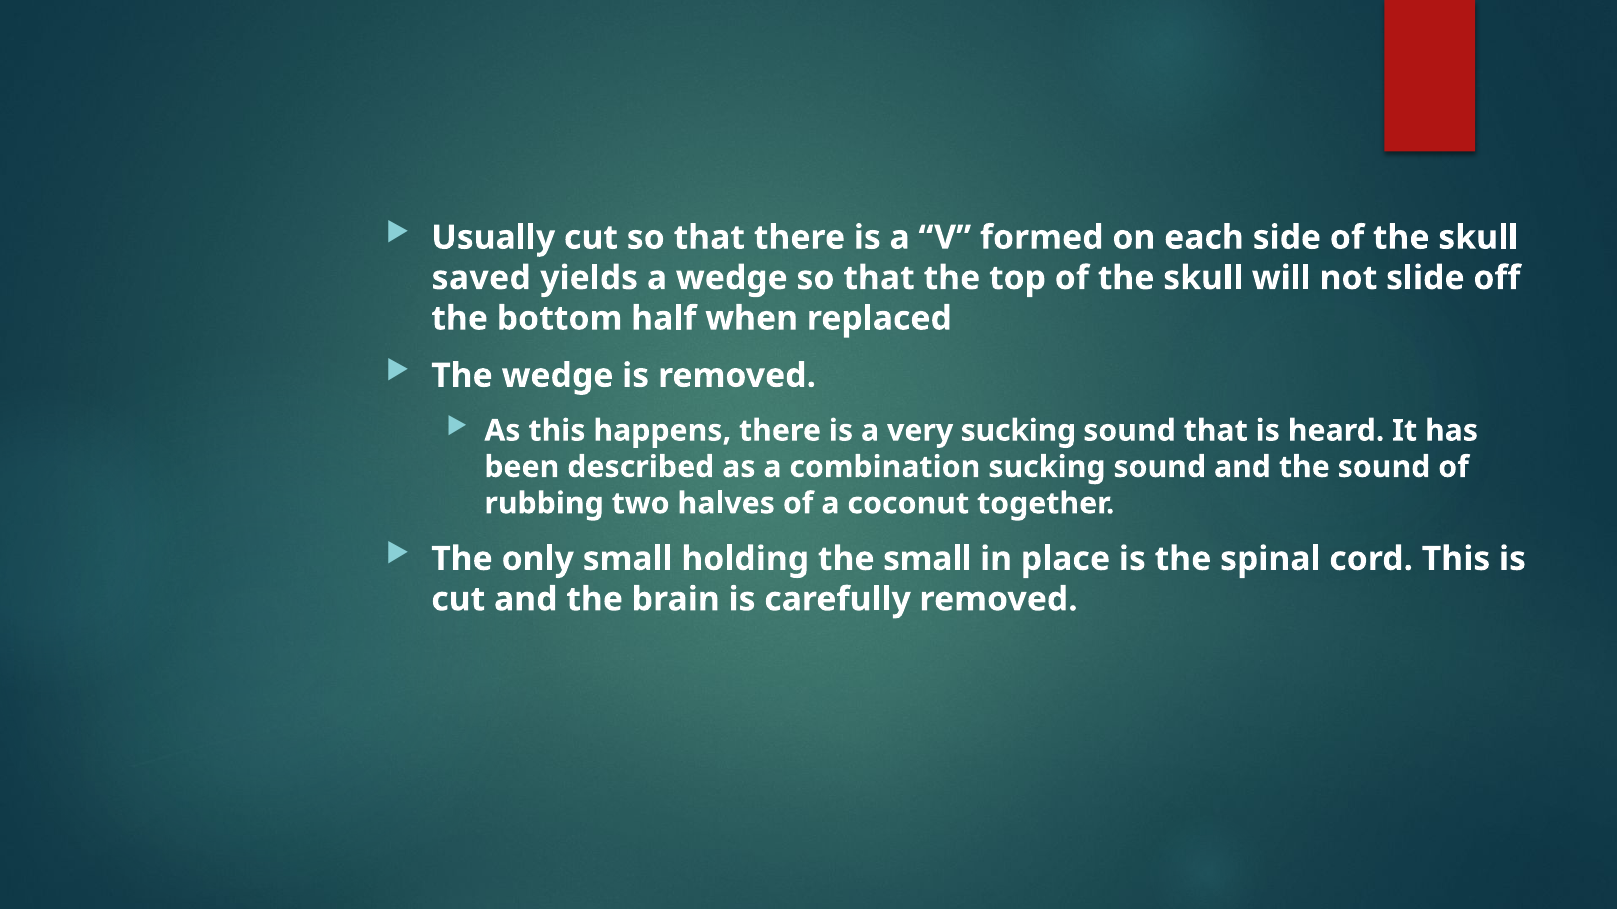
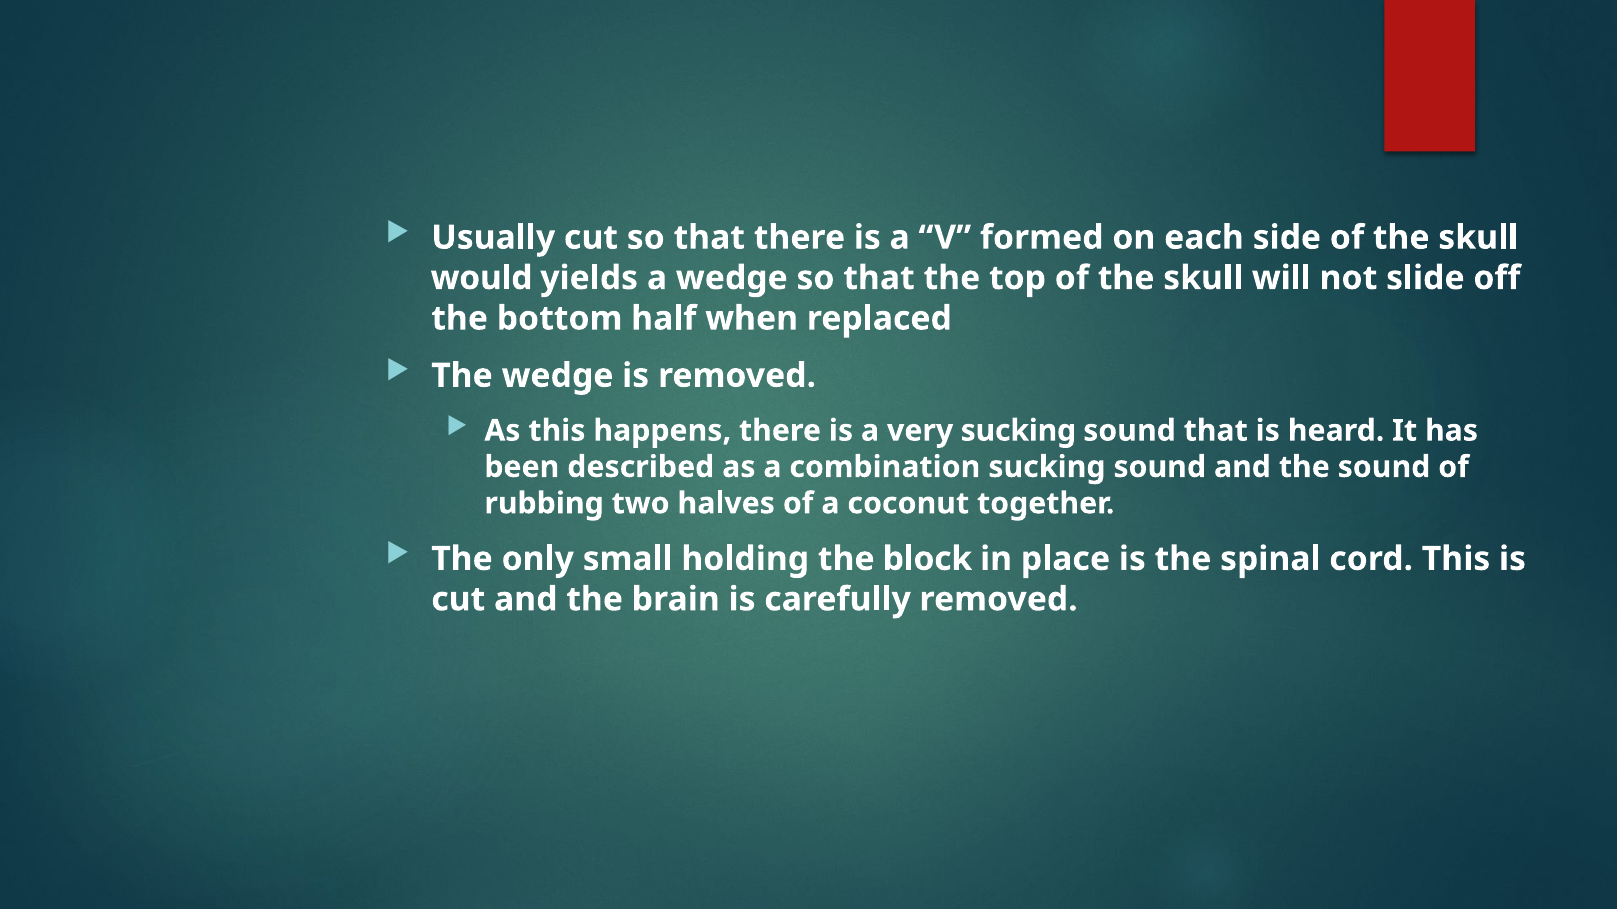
saved: saved -> would
the small: small -> block
